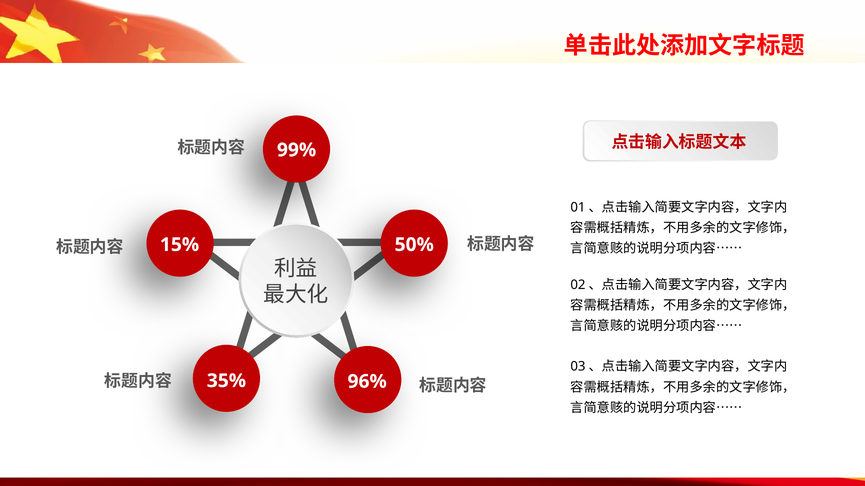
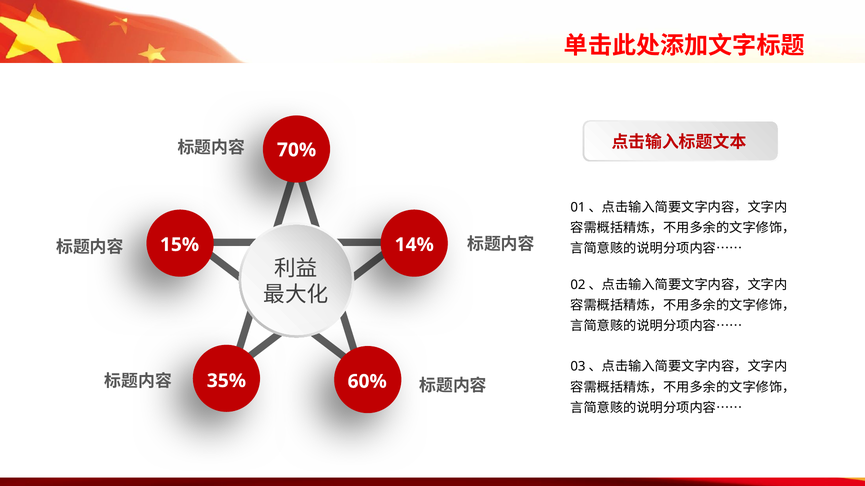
99%: 99% -> 70%
50%: 50% -> 14%
96%: 96% -> 60%
